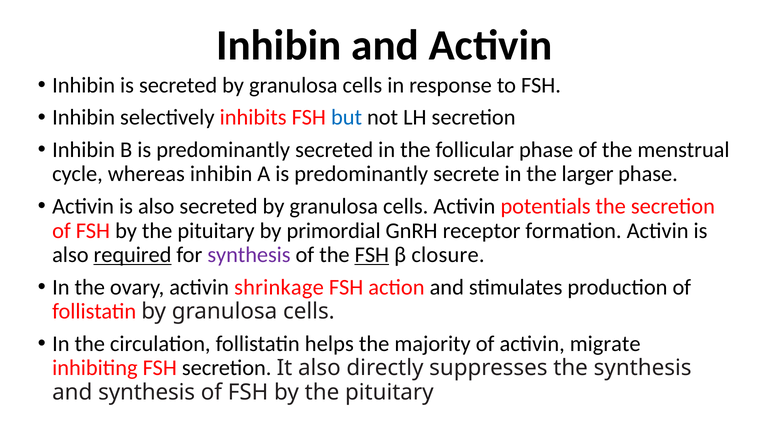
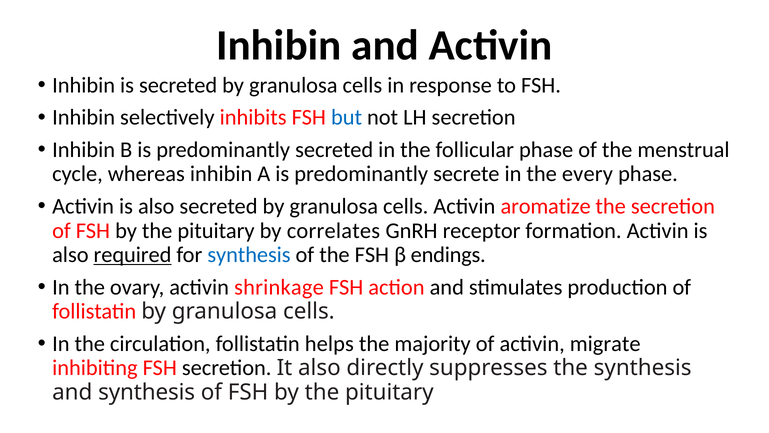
larger: larger -> every
potentials: potentials -> aromatize
primordial: primordial -> correlates
synthesis at (249, 255) colour: purple -> blue
FSH at (372, 255) underline: present -> none
closure: closure -> endings
